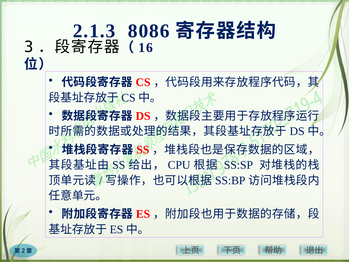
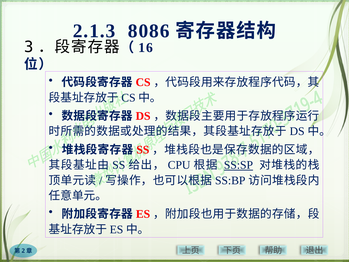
SS:SP underline: none -> present
